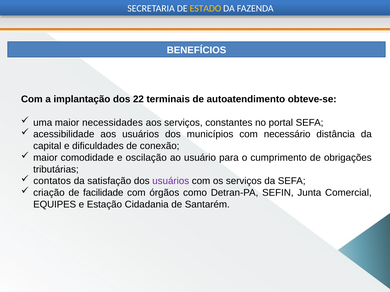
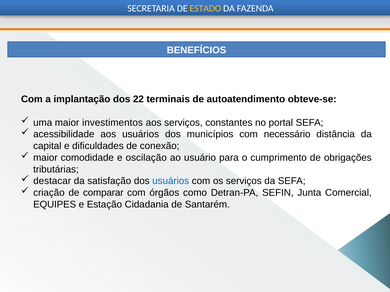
necessidades: necessidades -> investimentos
contatos: contatos -> destacar
usuários at (171, 181) colour: purple -> blue
facilidade: facilidade -> comparar
